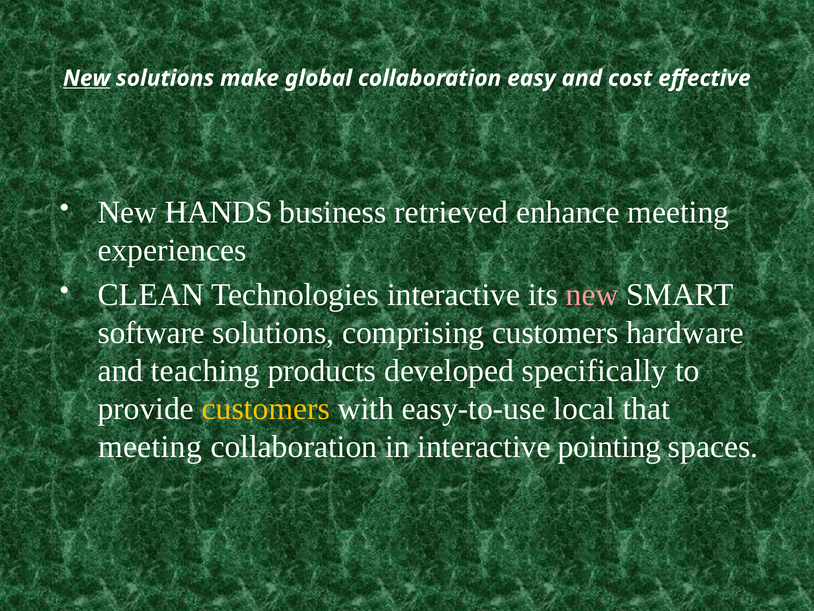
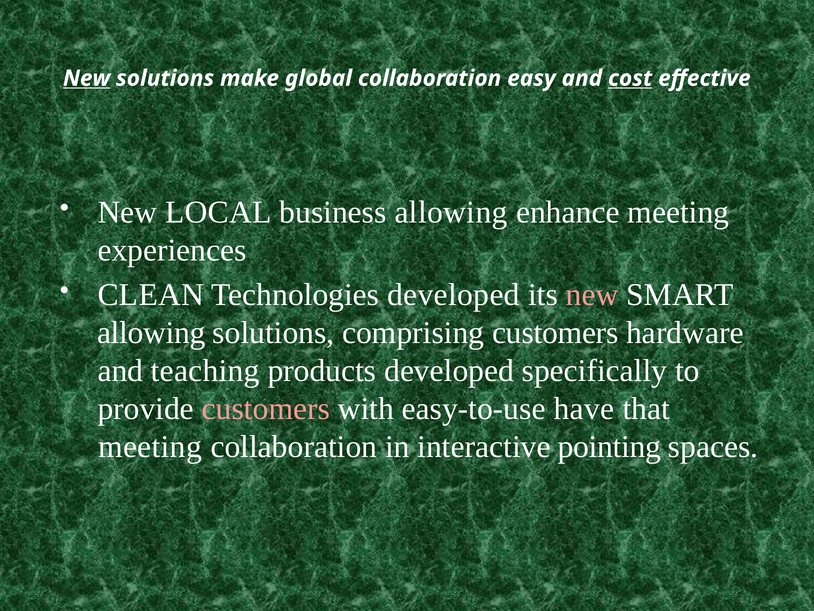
cost underline: none -> present
HANDS: HANDS -> LOCAL
business retrieved: retrieved -> allowing
Technologies interactive: interactive -> developed
software at (151, 332): software -> allowing
customers at (266, 408) colour: yellow -> pink
local: local -> have
